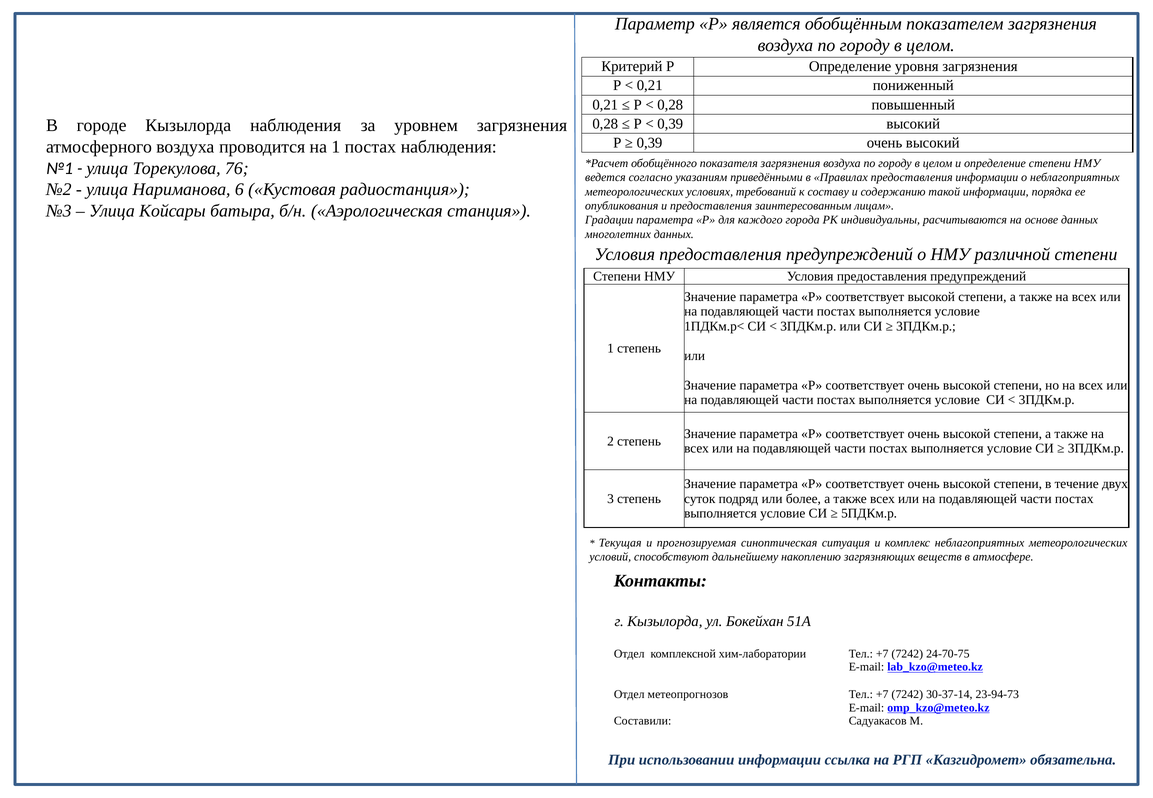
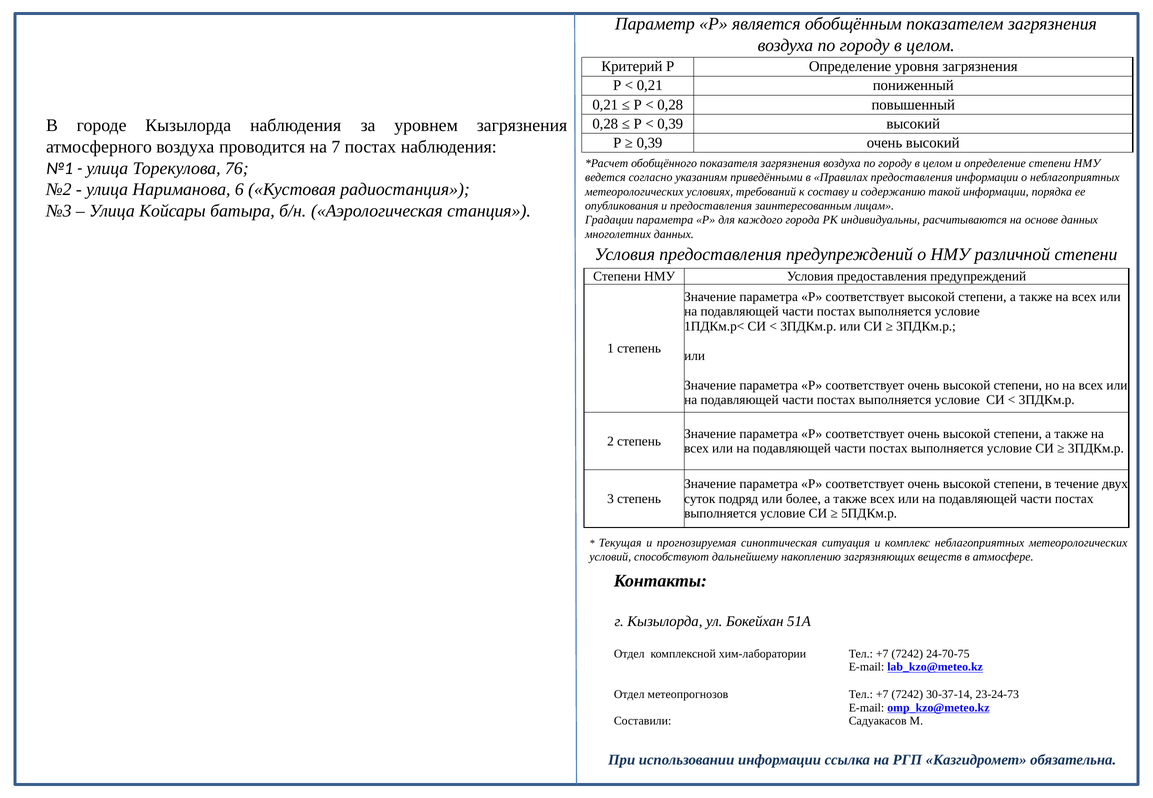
на 1: 1 -> 7
23-94-73: 23-94-73 -> 23-24-73
